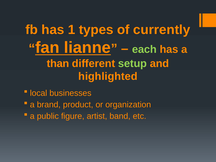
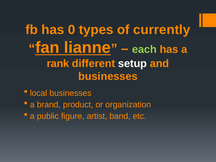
1: 1 -> 0
than: than -> rank
setup colour: light green -> white
highlighted at (108, 76): highlighted -> businesses
